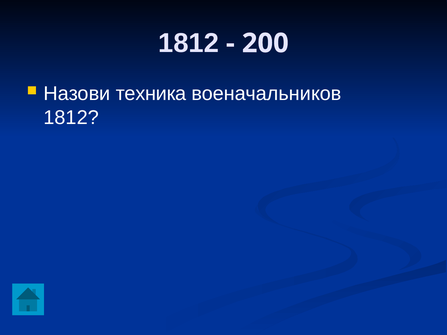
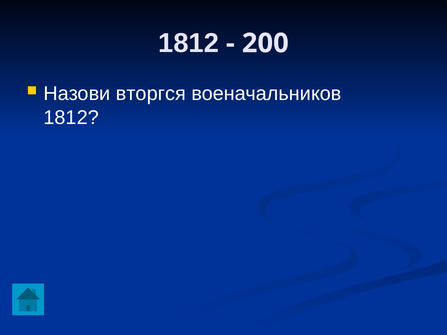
техника: техника -> вторгся
